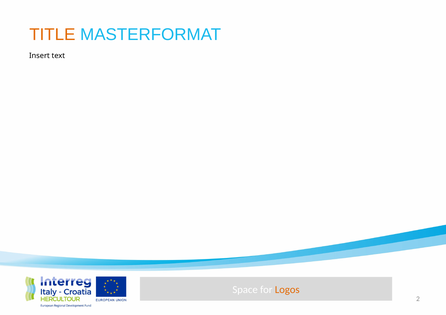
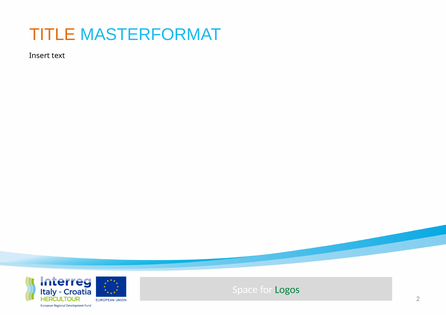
Logos colour: orange -> green
